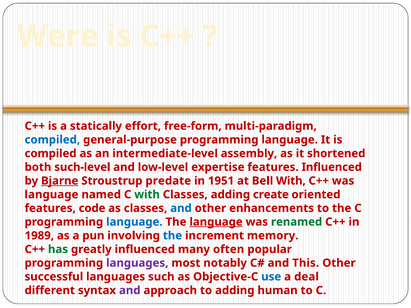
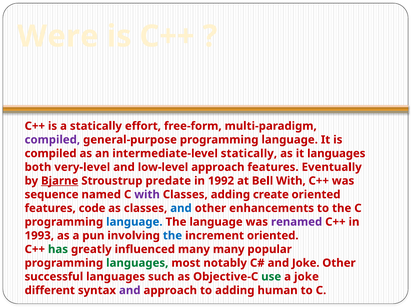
compiled at (52, 140) colour: blue -> purple
intermediate-level assembly: assembly -> statically
it shortened: shortened -> languages
such-level: such-level -> very-level
low-level expertise: expertise -> approach
features Influenced: Influenced -> Eventually
1951: 1951 -> 1992
language at (51, 195): language -> sequence
with at (147, 195) colour: green -> purple
language at (216, 222) underline: present -> none
renamed colour: green -> purple
1989: 1989 -> 1993
increment memory: memory -> oriented
many often: often -> many
languages at (137, 263) colour: purple -> green
and This: This -> Joke
use colour: blue -> green
a deal: deal -> joke
